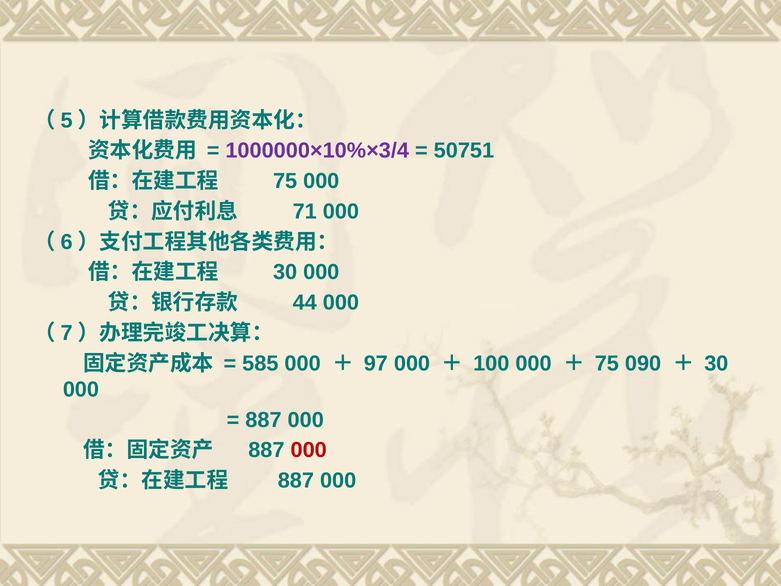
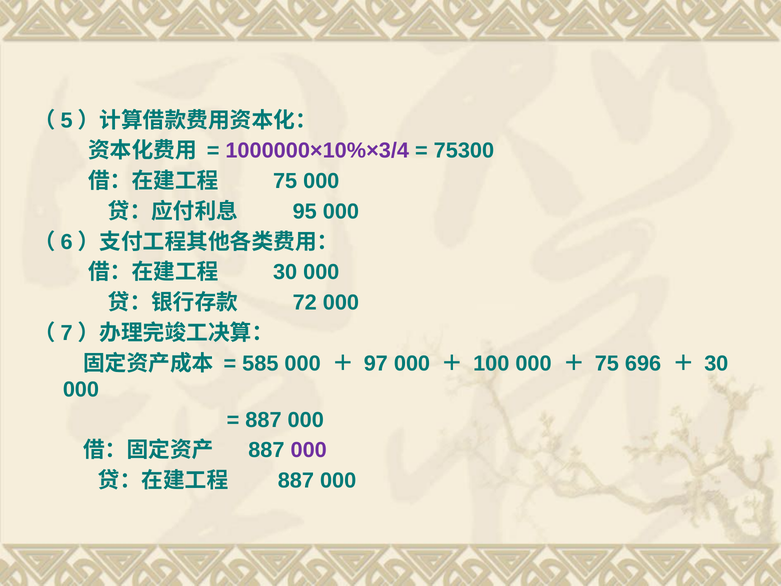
50751: 50751 -> 75300
71: 71 -> 95
44: 44 -> 72
090: 090 -> 696
000 at (309, 450) colour: red -> purple
